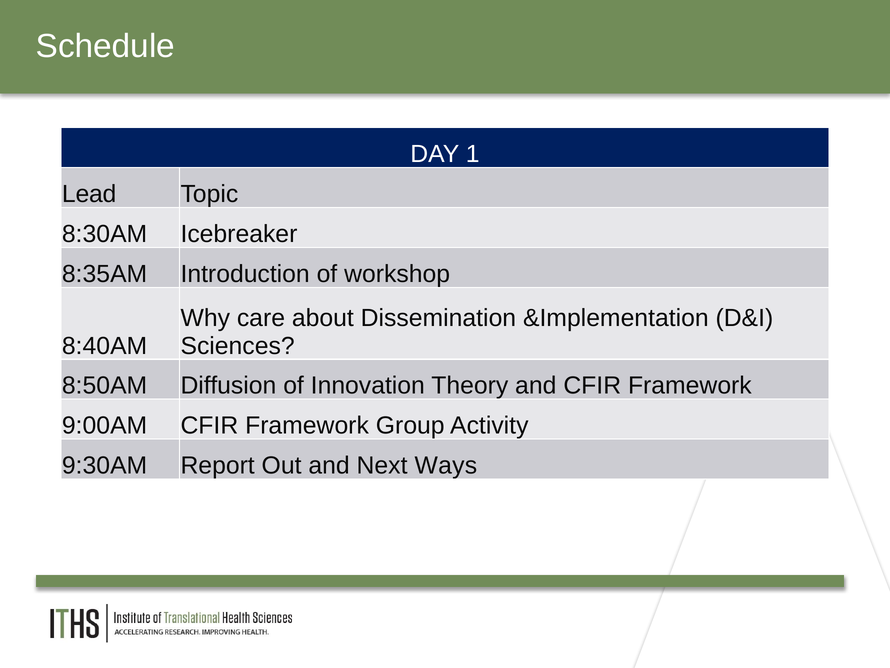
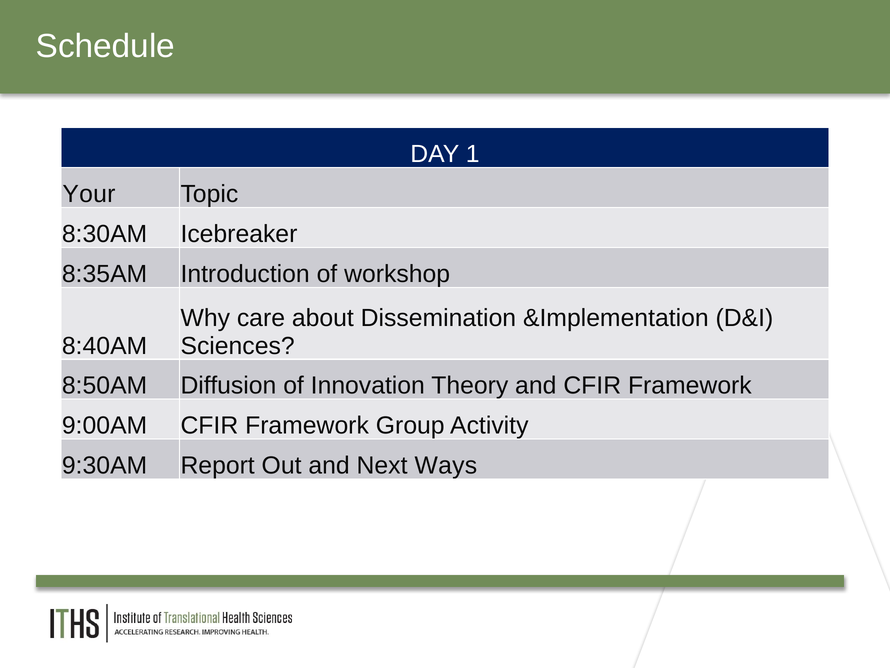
Lead: Lead -> Your
